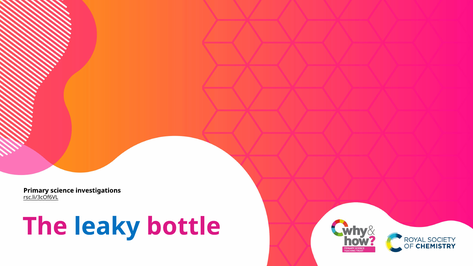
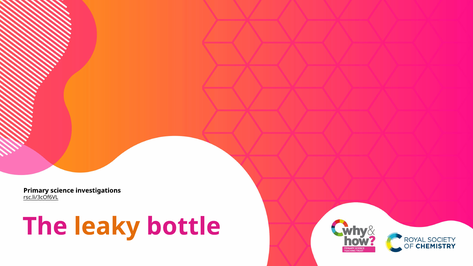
leaky colour: blue -> orange
